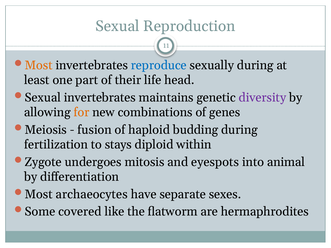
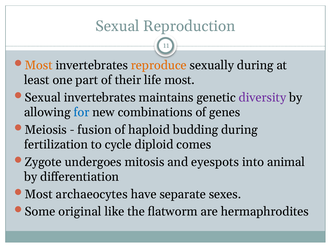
reproduce colour: blue -> orange
life head: head -> most
for colour: orange -> blue
stays: stays -> cycle
within: within -> comes
covered: covered -> original
